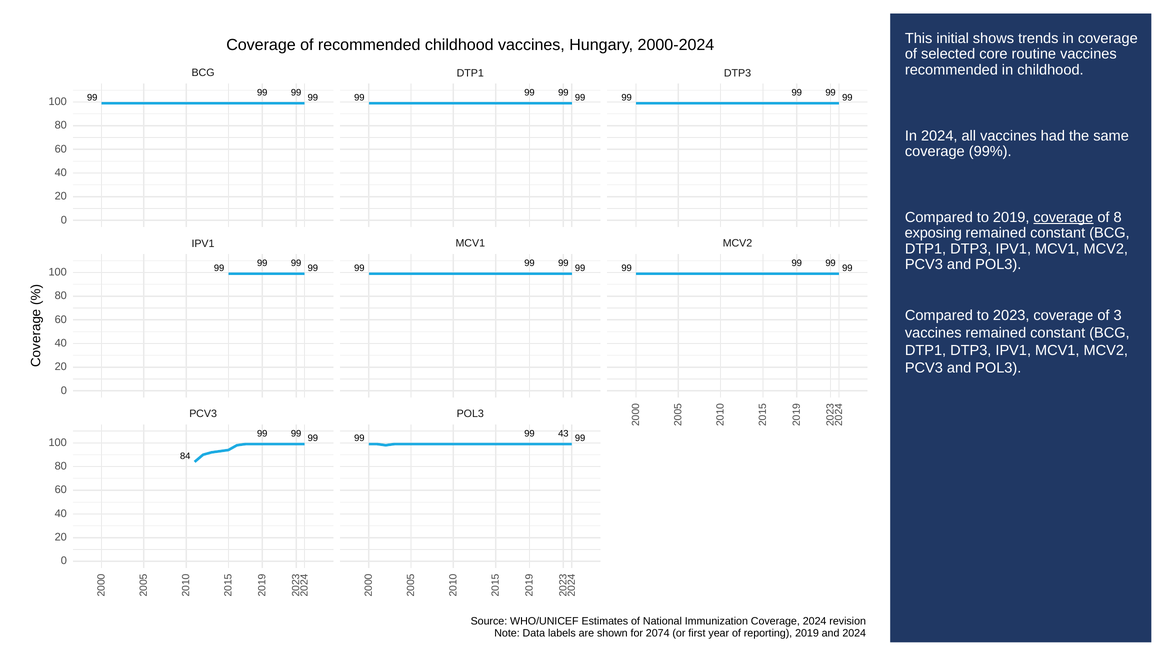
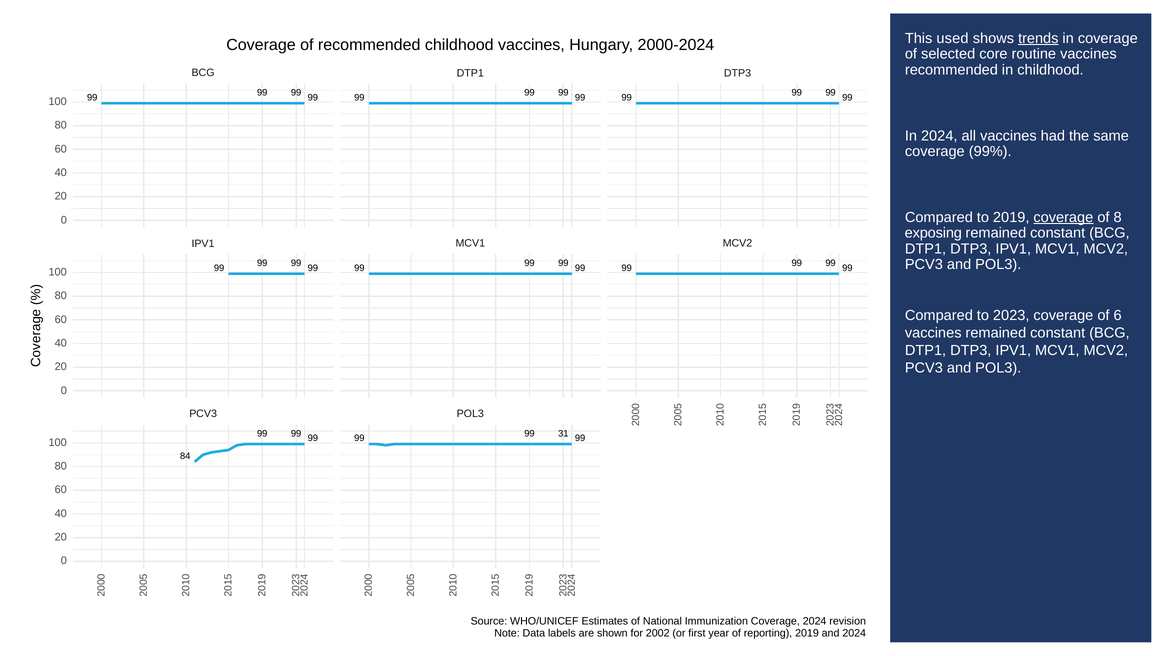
initial: initial -> used
trends underline: none -> present
of 3: 3 -> 6
43: 43 -> 31
2074: 2074 -> 2002
